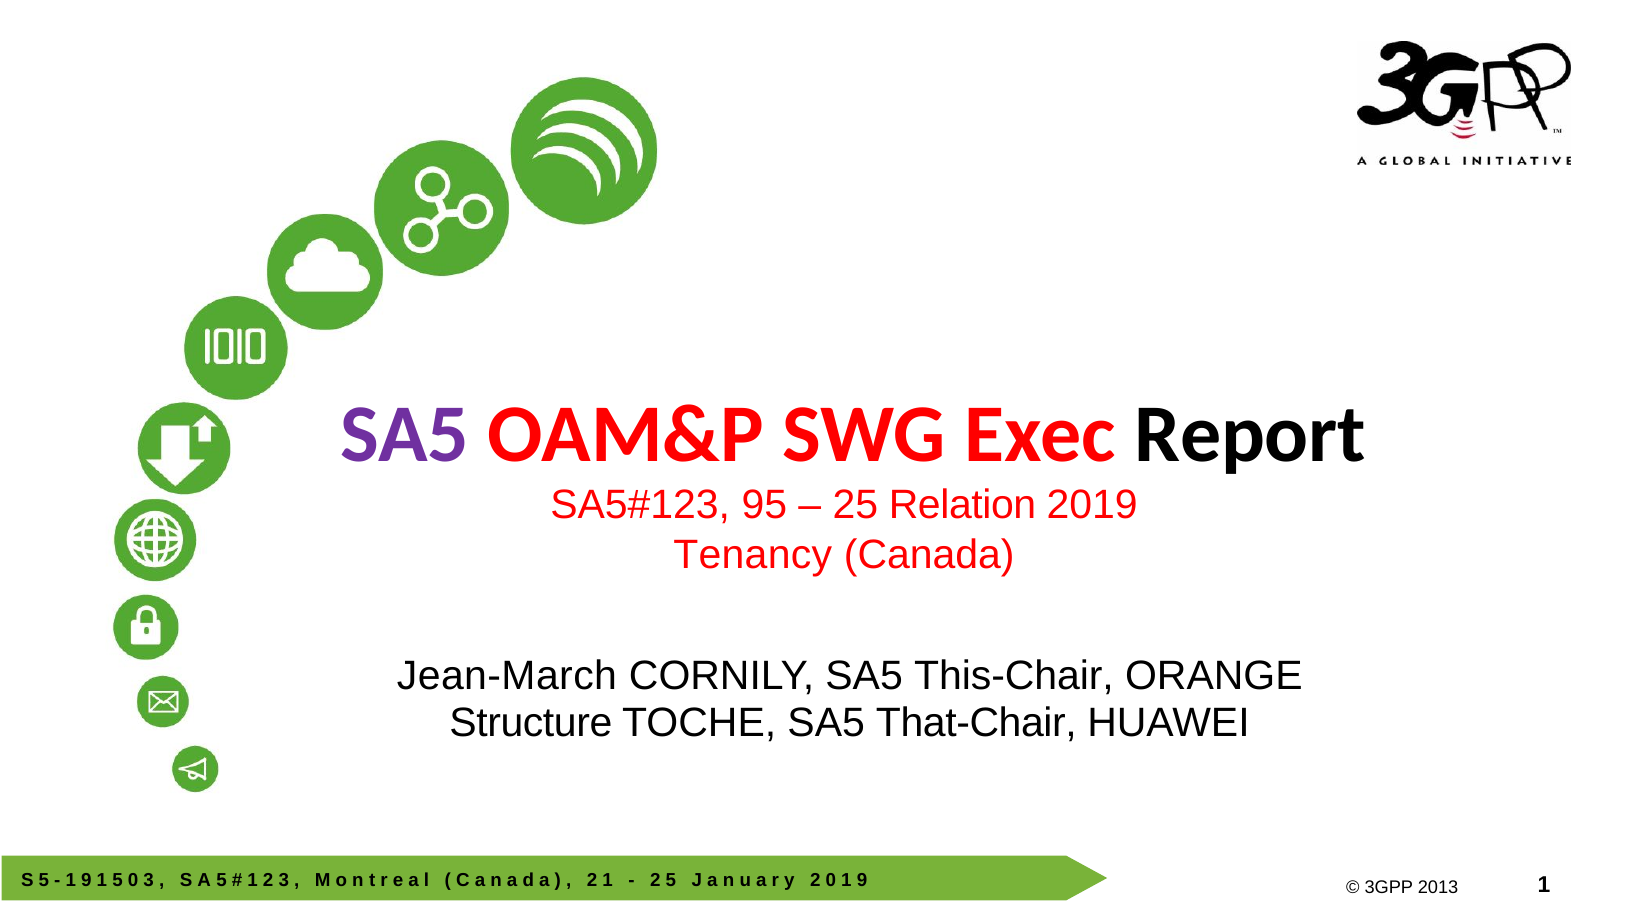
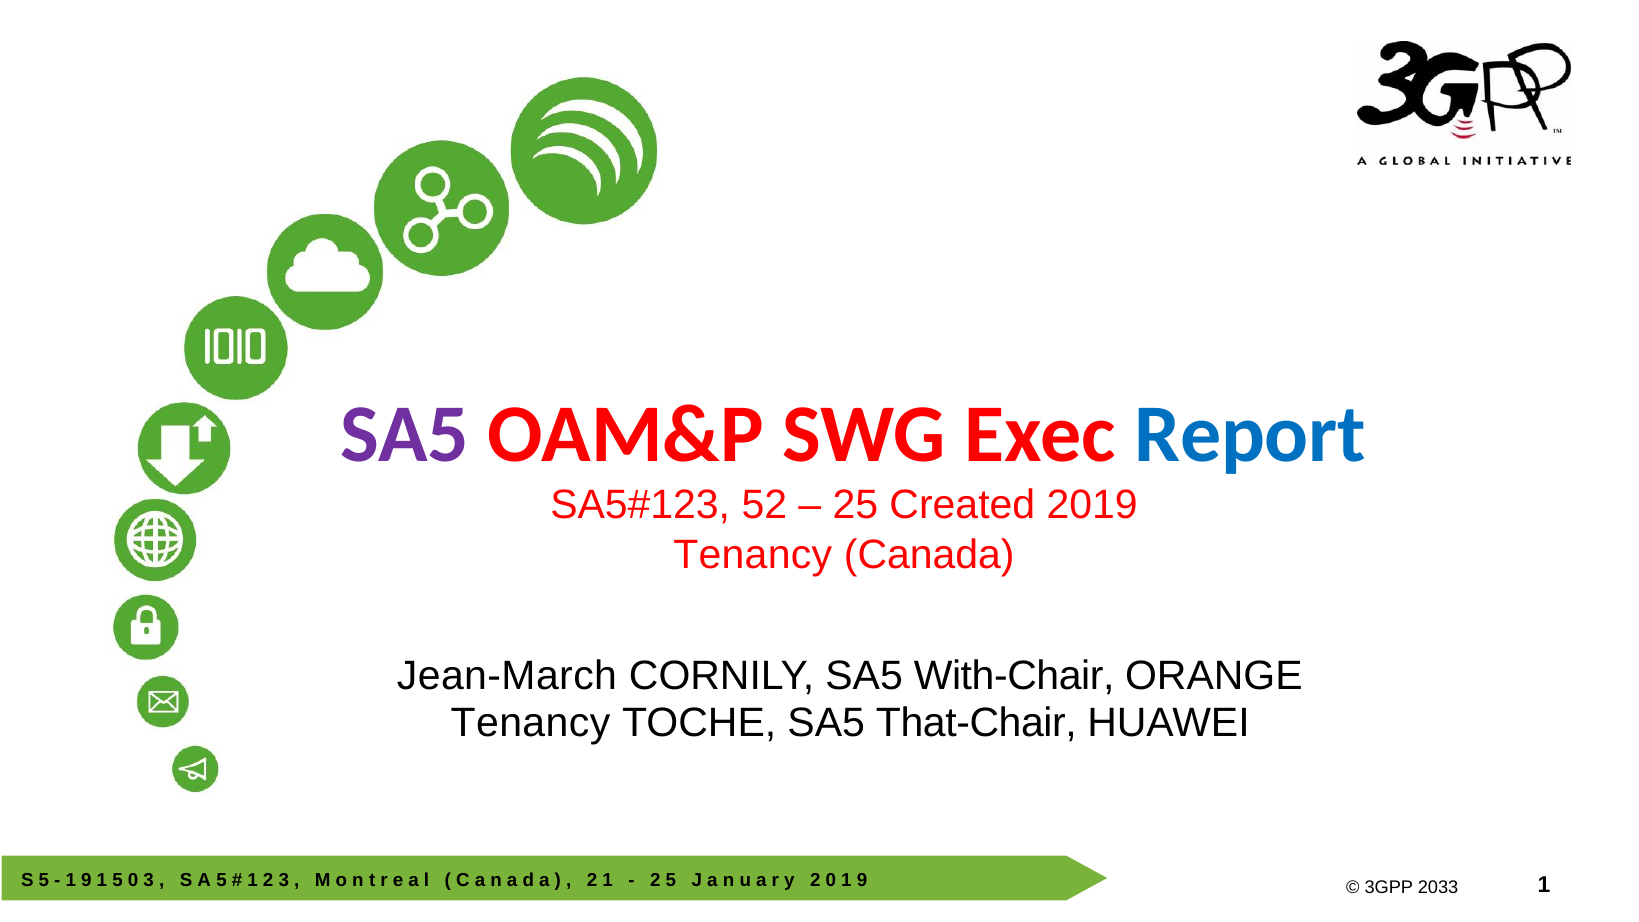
Report colour: black -> blue
95: 95 -> 52
Relation: Relation -> Created
This-Chair: This-Chair -> With-Chair
Structure at (531, 723): Structure -> Tenancy
2013: 2013 -> 2033
